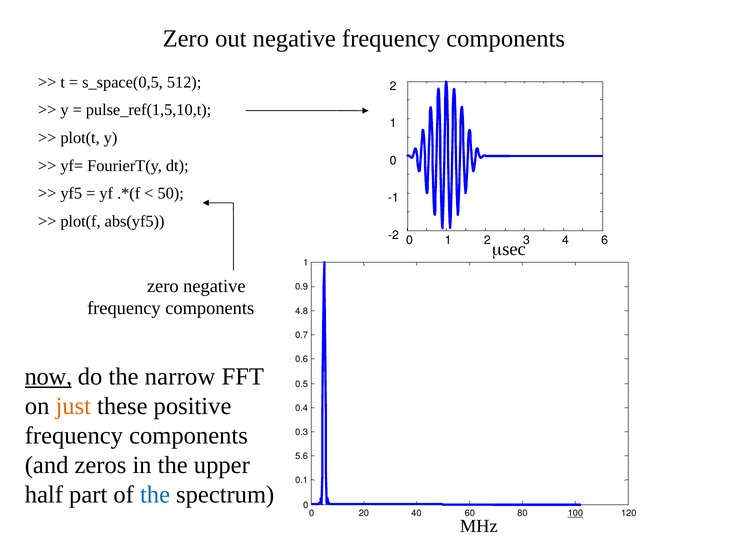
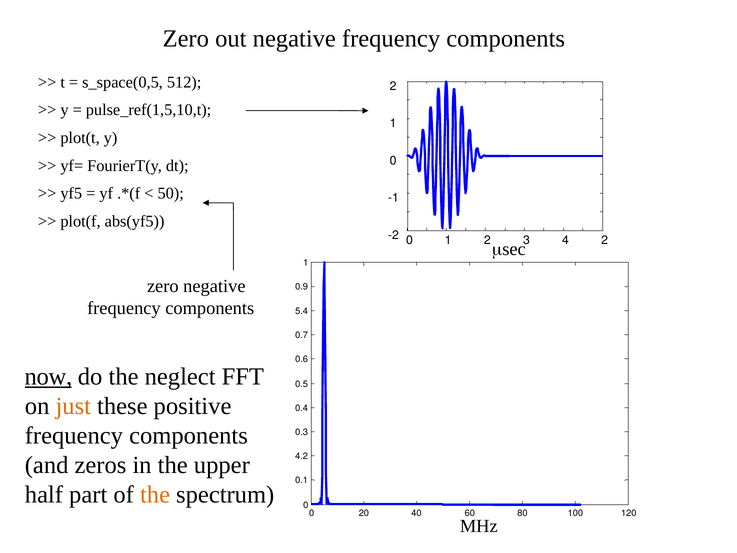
4 6: 6 -> 2
4.8: 4.8 -> 5.4
narrow: narrow -> neglect
5.6: 5.6 -> 4.2
the at (155, 494) colour: blue -> orange
100 underline: present -> none
